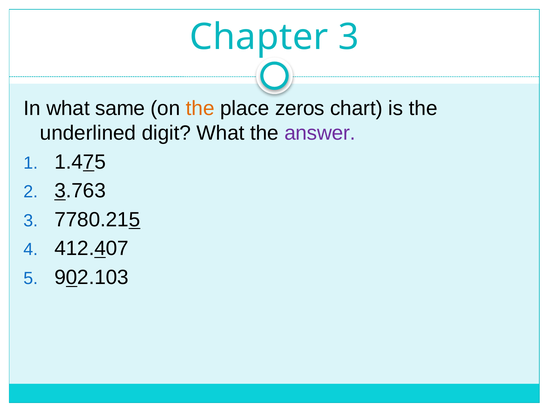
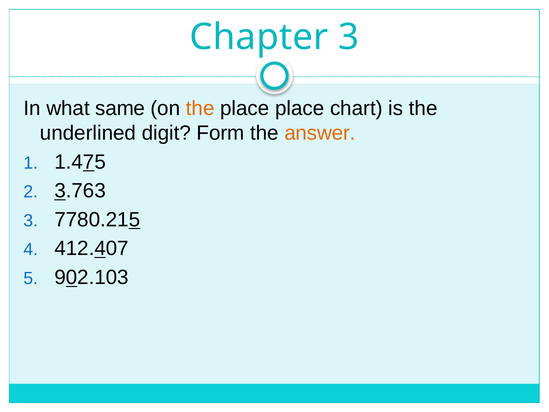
place zeros: zeros -> place
digit What: What -> Form
answer colour: purple -> orange
